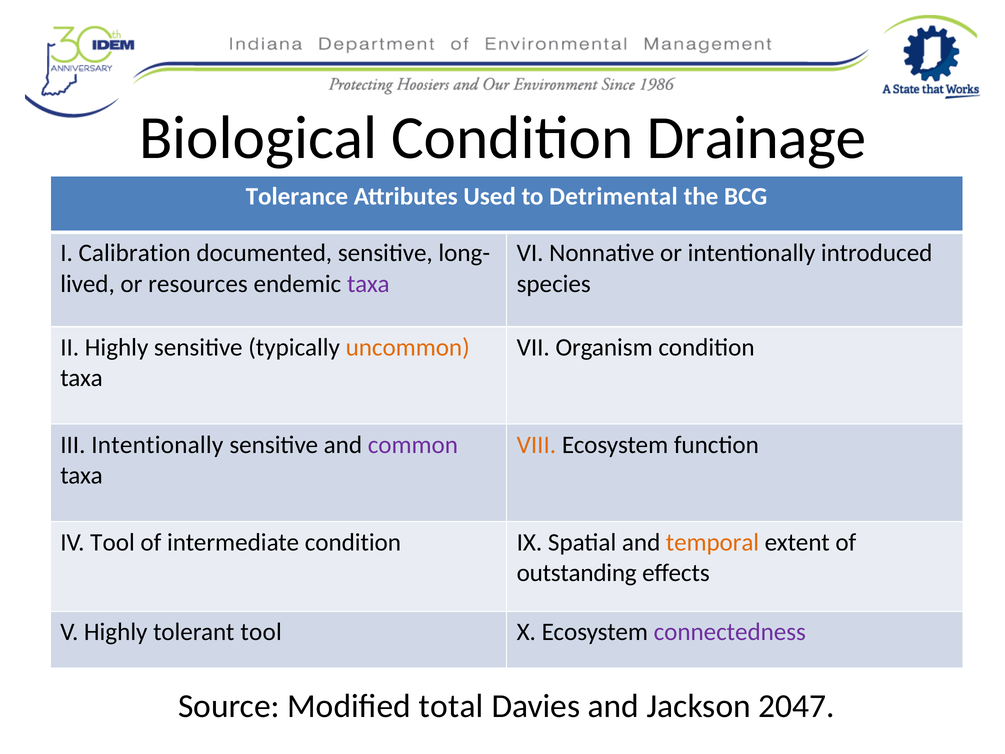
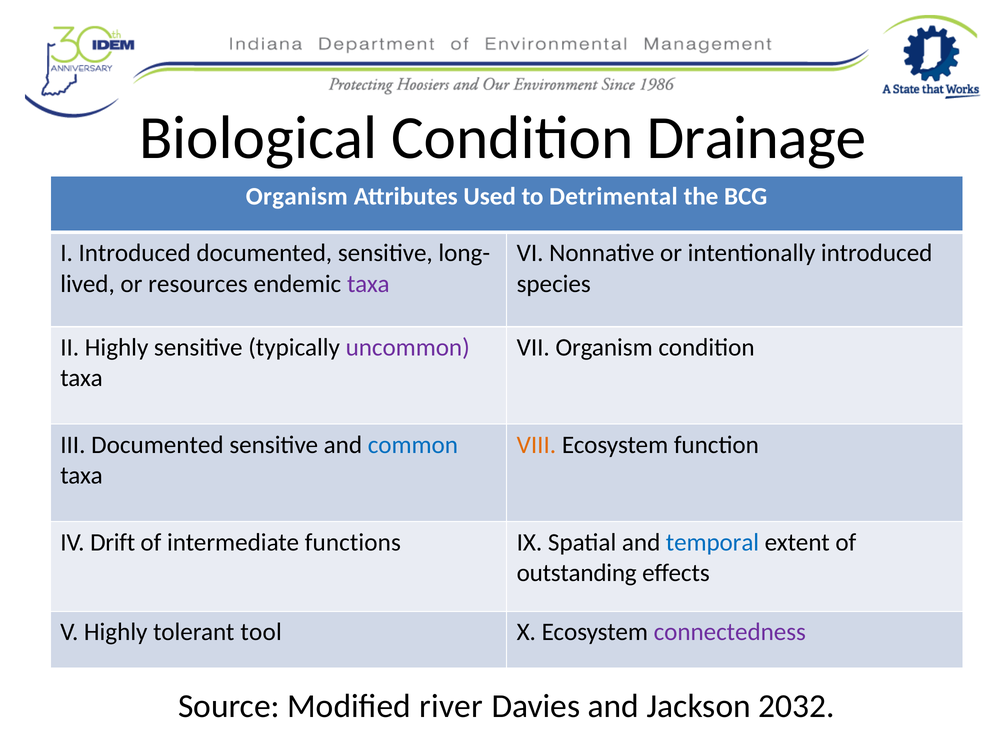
Tolerance at (297, 197): Tolerance -> Organism
I Calibration: Calibration -> Introduced
uncommon colour: orange -> purple
III Intentionally: Intentionally -> Documented
common colour: purple -> blue
IV Tool: Tool -> Drift
intermediate condition: condition -> functions
temporal colour: orange -> blue
total: total -> river
2047: 2047 -> 2032
